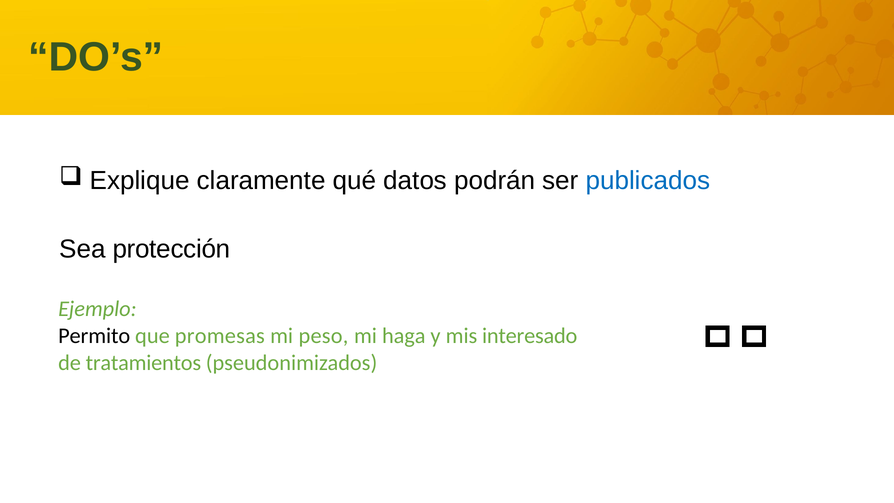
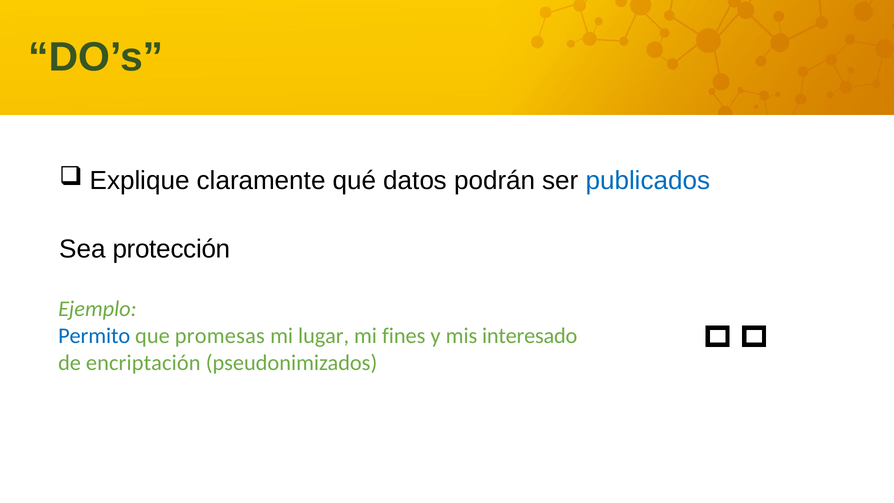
Permito colour: black -> blue
peso: peso -> lugar
haga: haga -> fines
tratamientos: tratamientos -> encriptación
